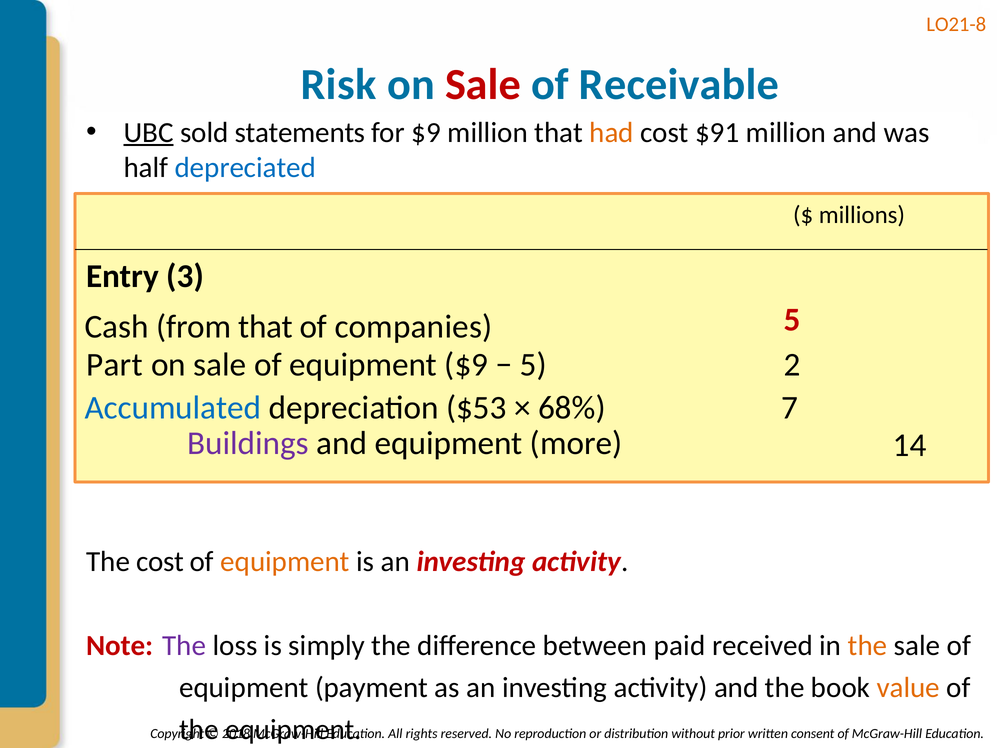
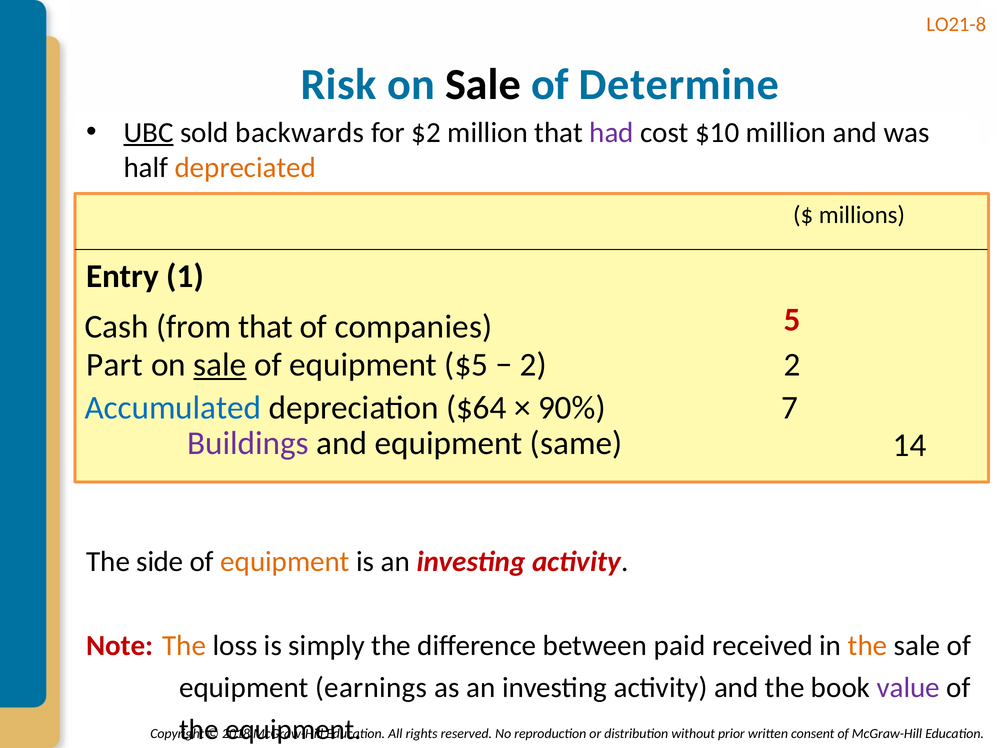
Sale at (483, 84) colour: red -> black
Receivable: Receivable -> Determine
statements: statements -> backwards
for $9: $9 -> $2
had colour: orange -> purple
$91: $91 -> $10
depreciated colour: blue -> orange
3: 3 -> 1
sale at (220, 365) underline: none -> present
equipment $9: $9 -> $5
5 at (533, 365): 5 -> 2
$53: $53 -> $64
68%: 68% -> 90%
more: more -> same
The cost: cost -> side
The at (184, 646) colour: purple -> orange
payment: payment -> earnings
value colour: orange -> purple
